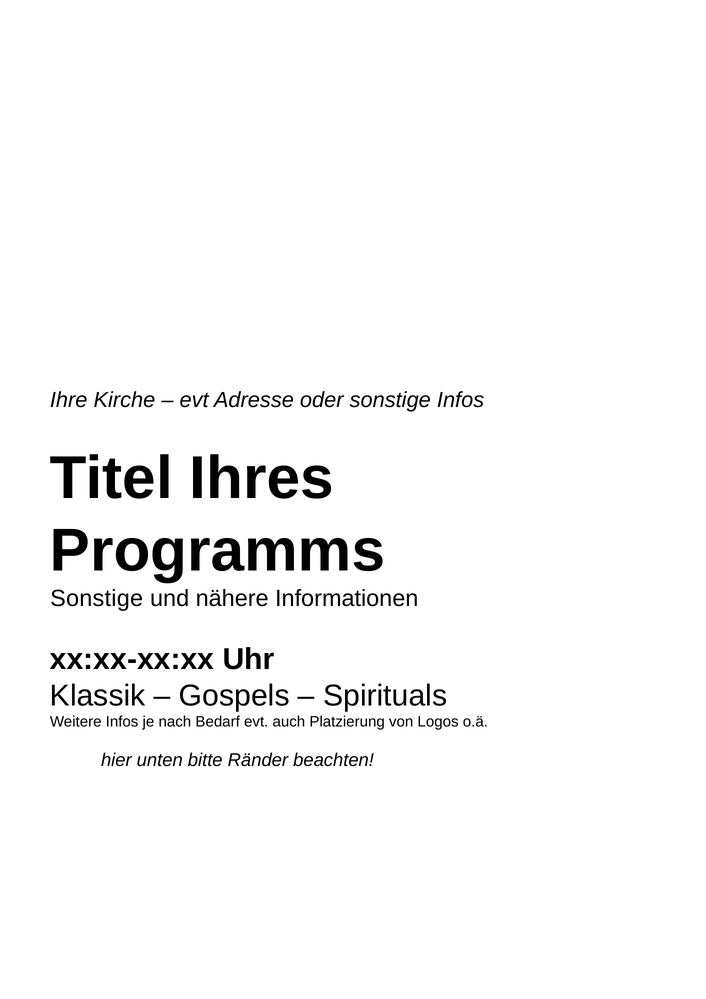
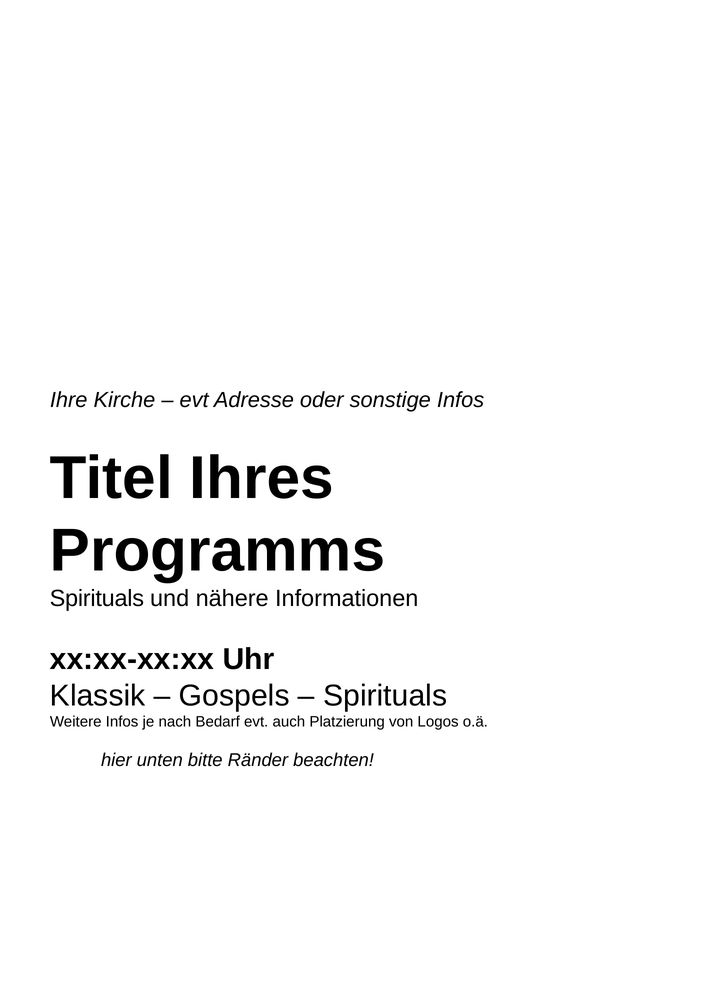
Sonstige at (97, 598): Sonstige -> Spirituals
